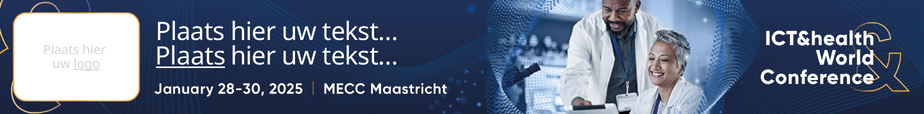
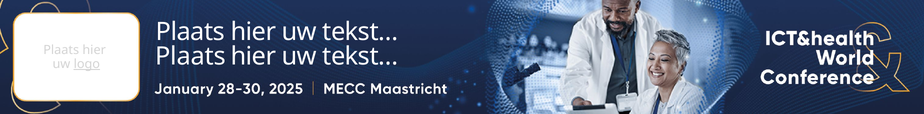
Plaats at (191, 56) underline: present -> none
